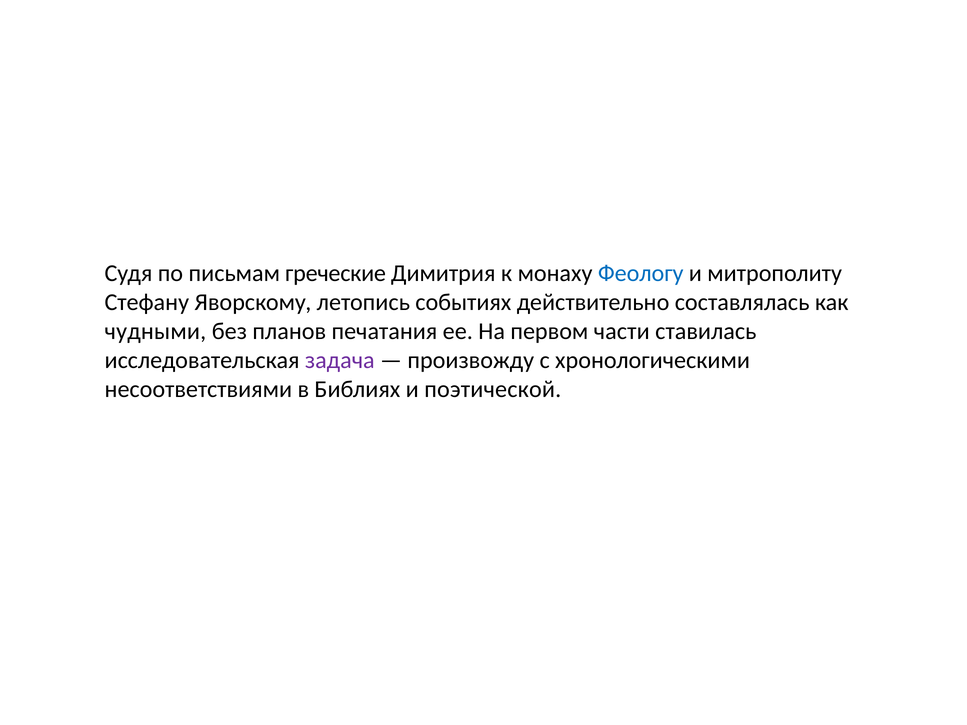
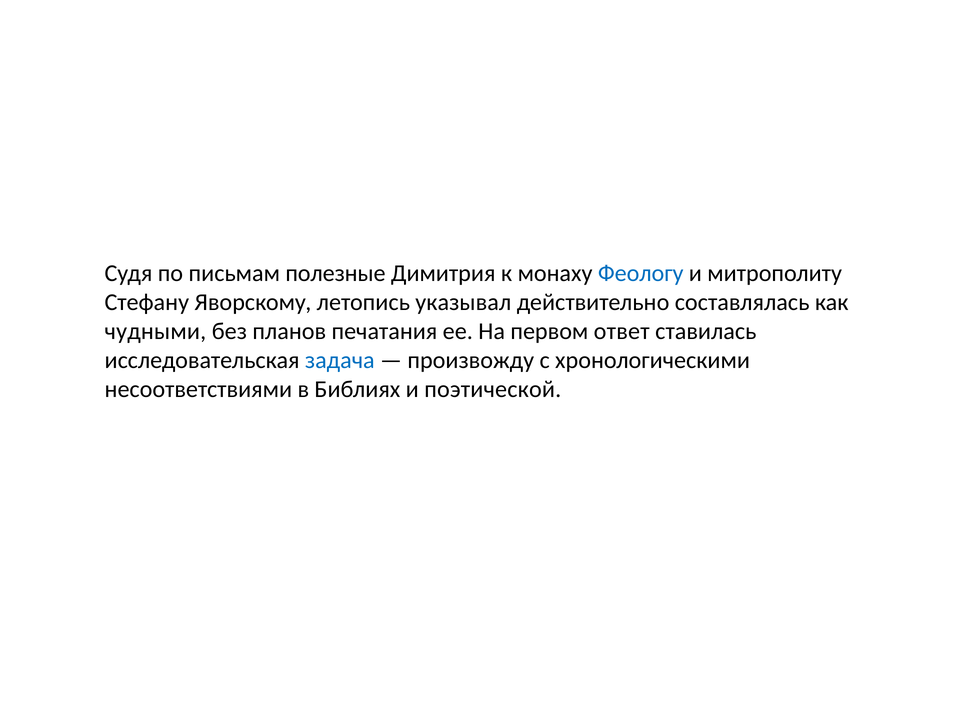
греческие: греческие -> полезные
событиях: событиях -> указывал
части: части -> ответ
задача colour: purple -> blue
